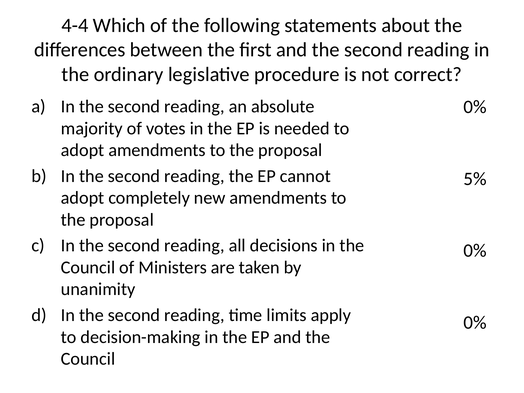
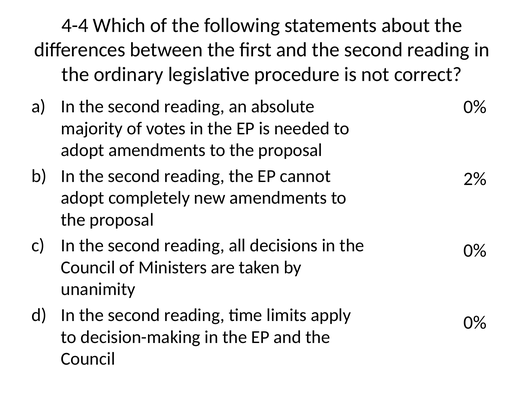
5%: 5% -> 2%
